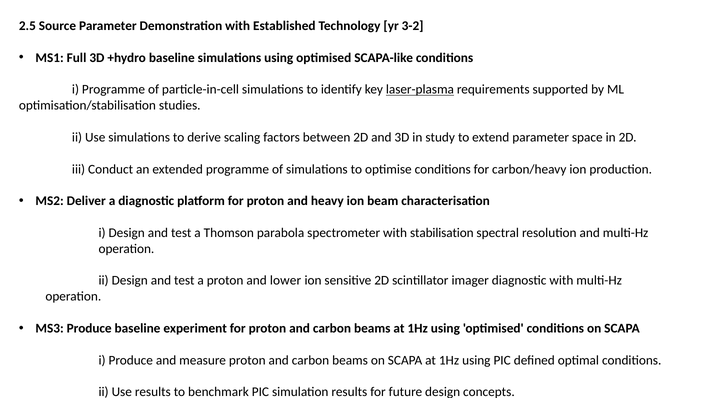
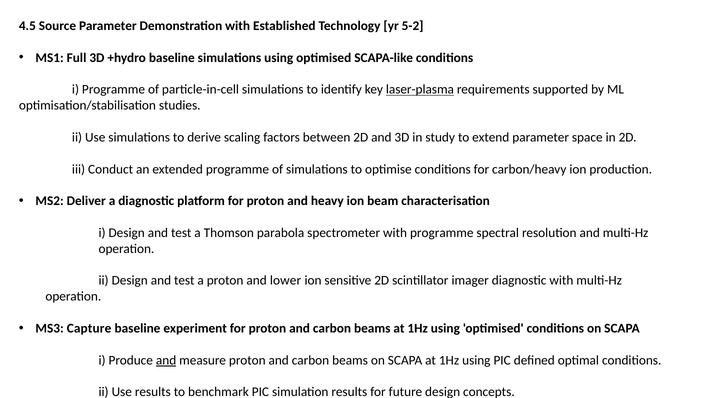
2.5: 2.5 -> 4.5
3-2: 3-2 -> 5-2
with stabilisation: stabilisation -> programme
MS3 Produce: Produce -> Capture
and at (166, 360) underline: none -> present
